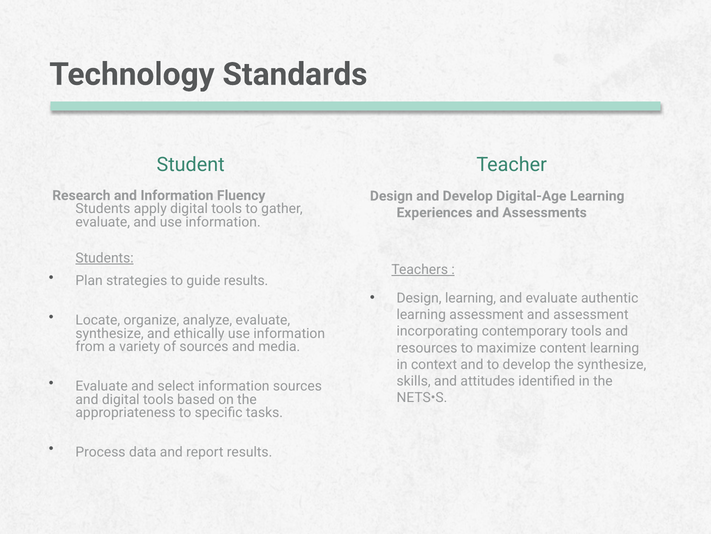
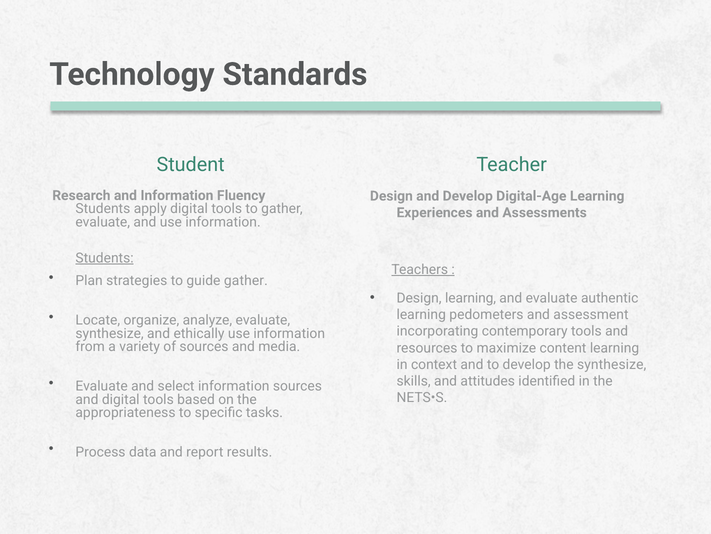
guide results: results -> gather
learning assessment: assessment -> pedometers
